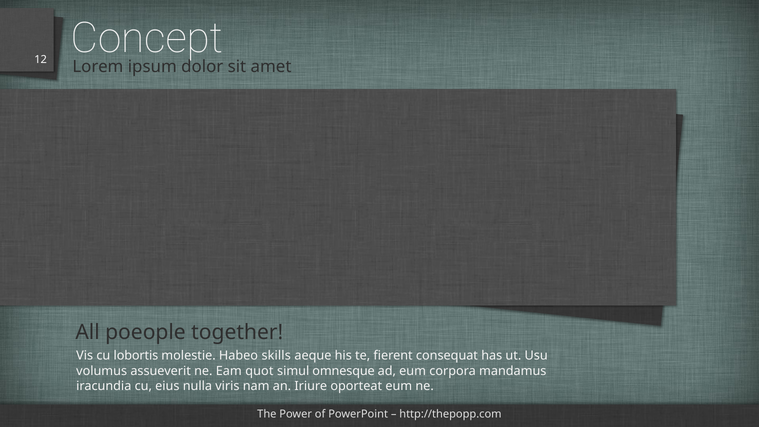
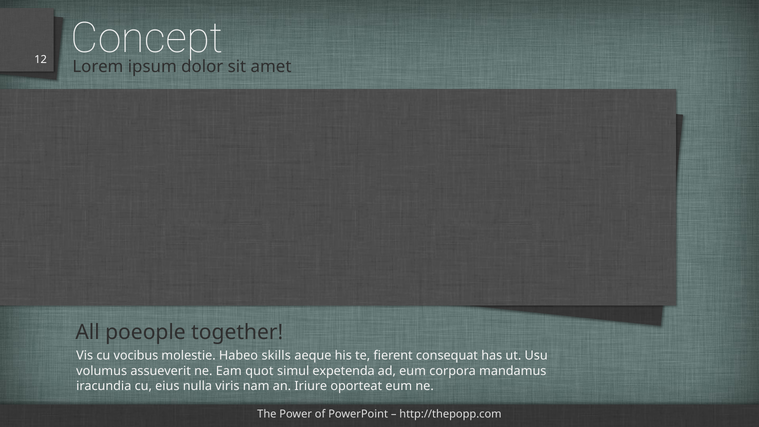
lobortis: lobortis -> vocibus
omnesque: omnesque -> expetenda
